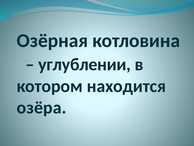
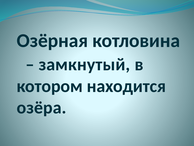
углублении: углублении -> замкнутый
